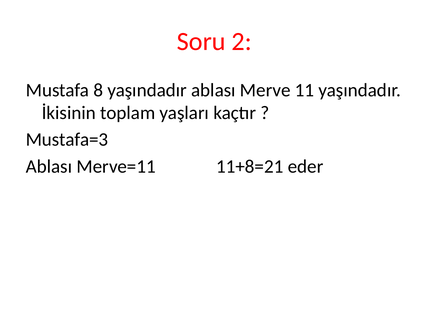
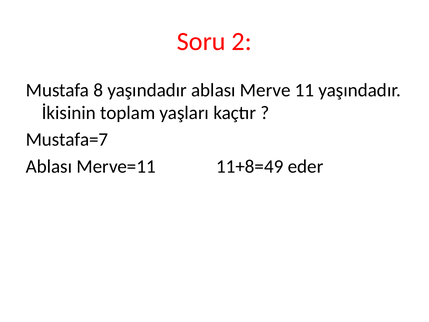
Mustafa=3: Mustafa=3 -> Mustafa=7
11+8=21: 11+8=21 -> 11+8=49
